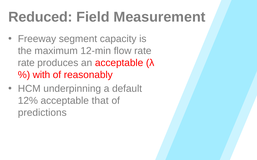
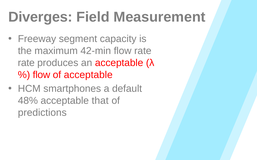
Reduced: Reduced -> Diverges
12-min: 12-min -> 42-min
with at (41, 75): with -> flow
of reasonably: reasonably -> acceptable
underpinning: underpinning -> smartphones
12%: 12% -> 48%
